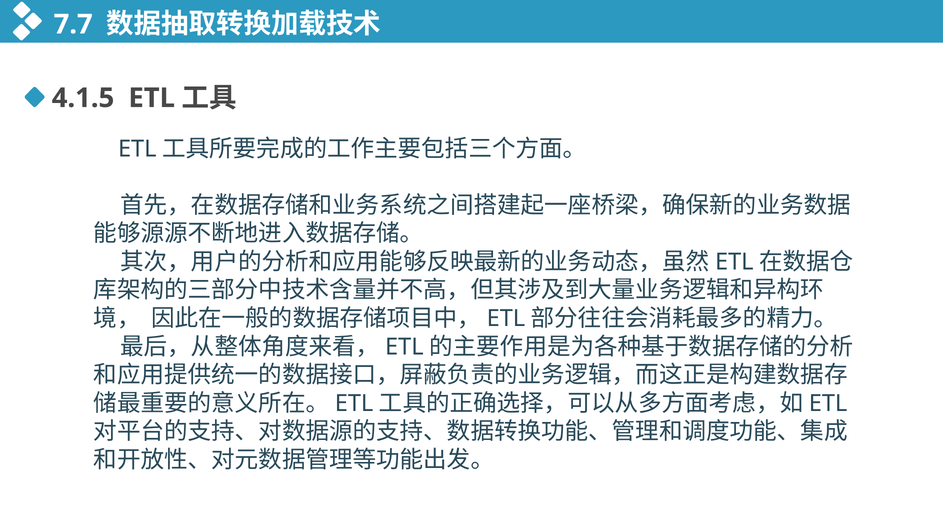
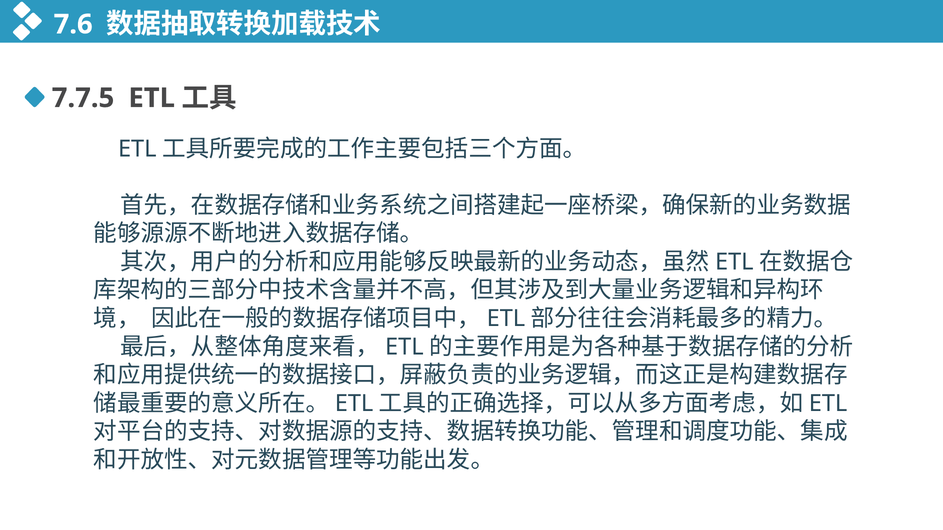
7.7: 7.7 -> 7.6
4.1.5: 4.1.5 -> 7.7.5
